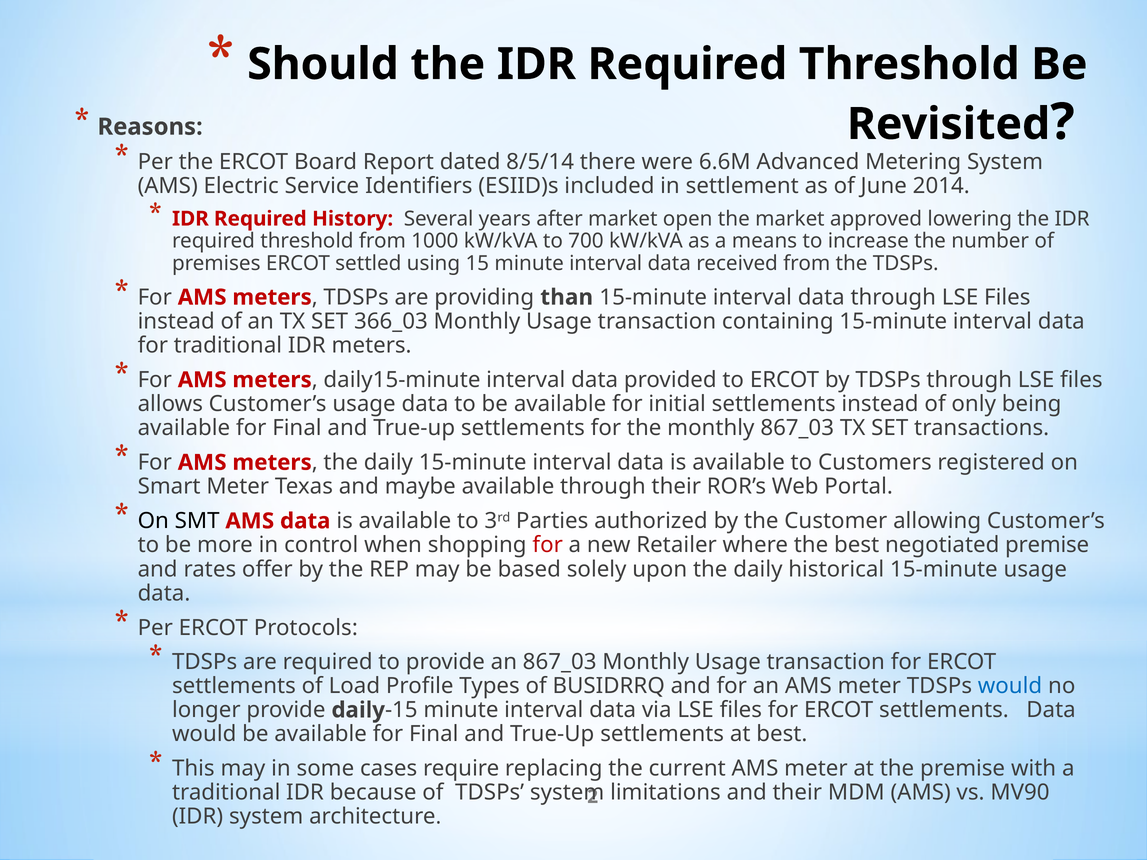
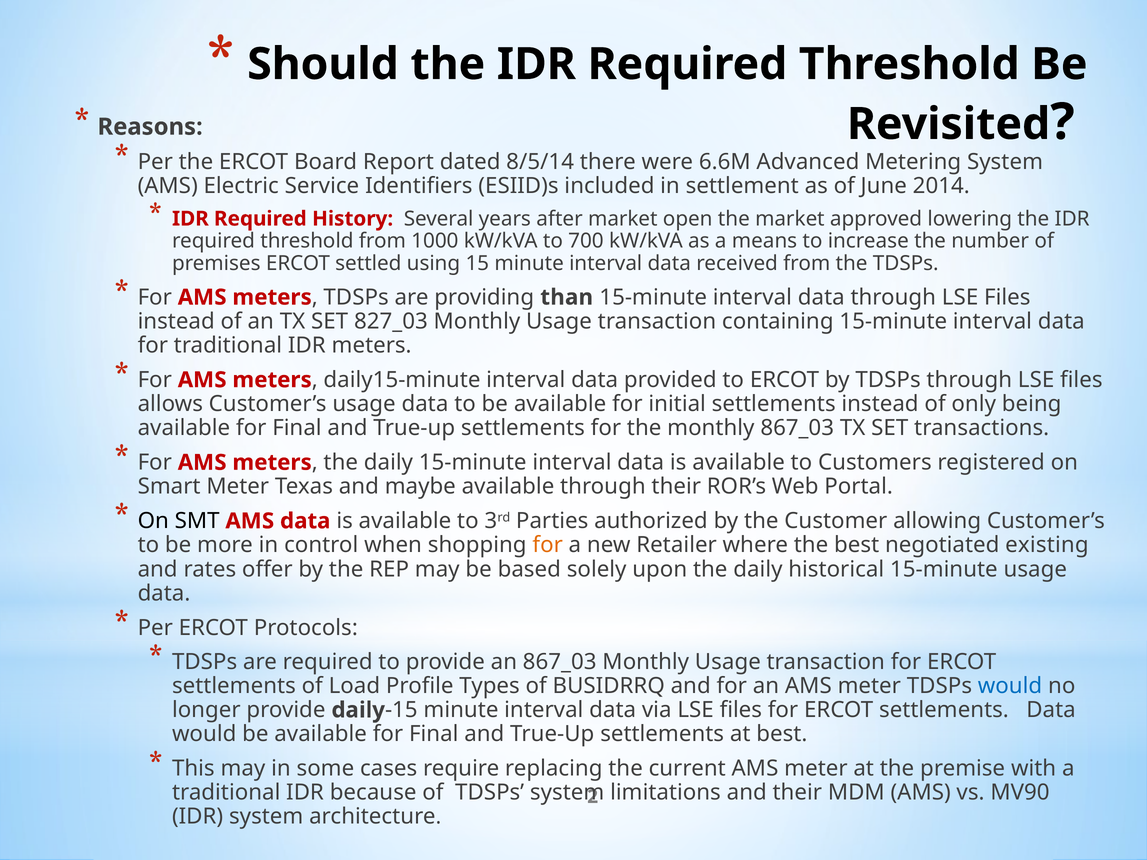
366_03: 366_03 -> 827_03
for at (548, 545) colour: red -> orange
negotiated premise: premise -> existing
